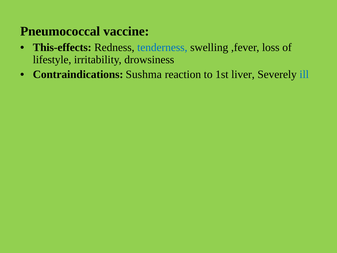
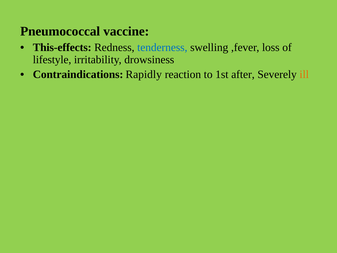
Sushma: Sushma -> Rapidly
liver: liver -> after
ill colour: blue -> orange
